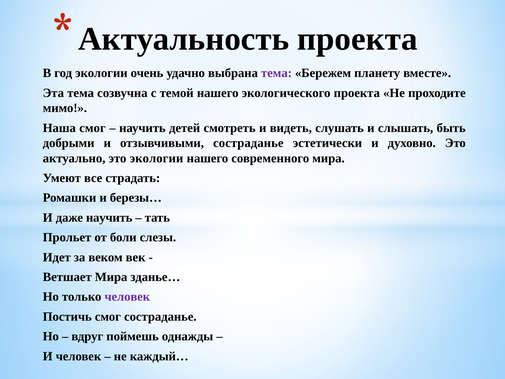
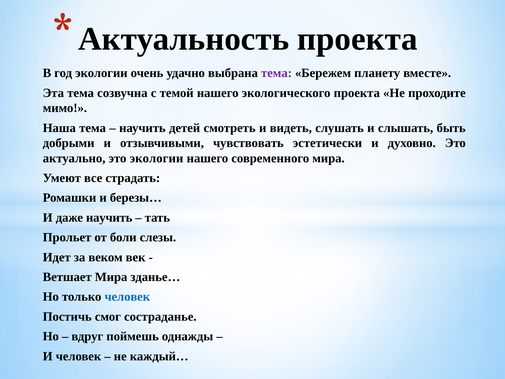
Наша смог: смог -> тема
отзывчивыми состраданье: состраданье -> чувствовать
человек at (127, 297) colour: purple -> blue
